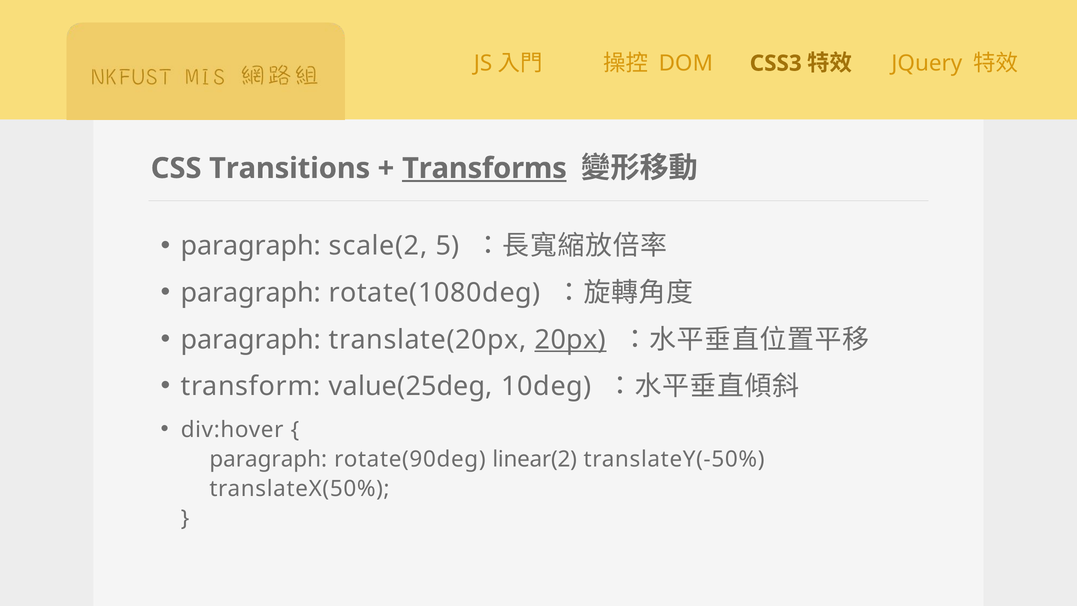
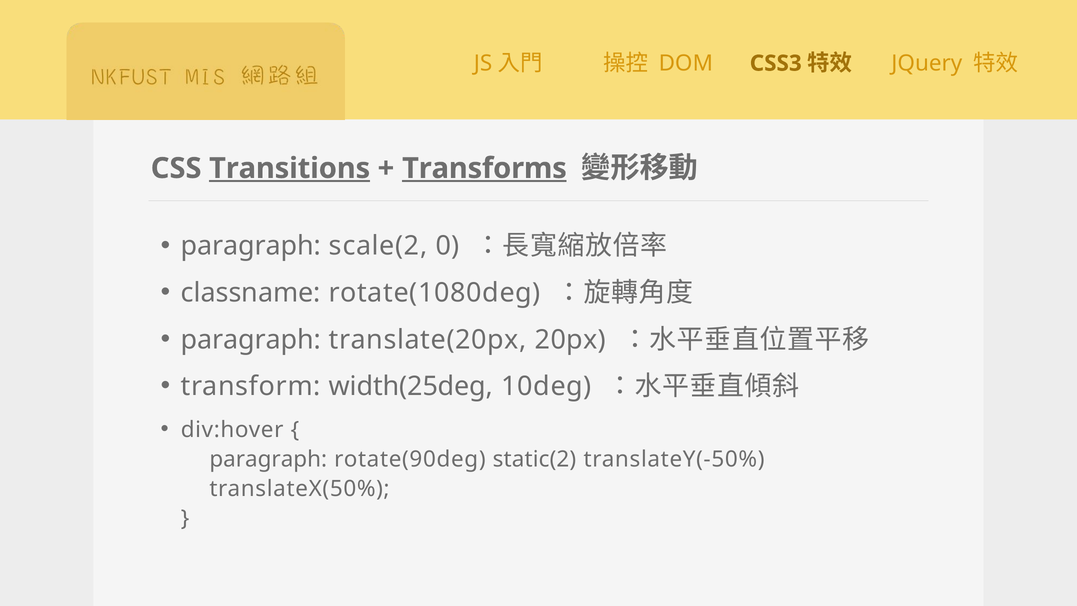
Transitions underline: none -> present
5: 5 -> 0
paragraph at (251, 293): paragraph -> classname
20px underline: present -> none
value(25deg: value(25deg -> width(25deg
linear(2: linear(2 -> static(2
